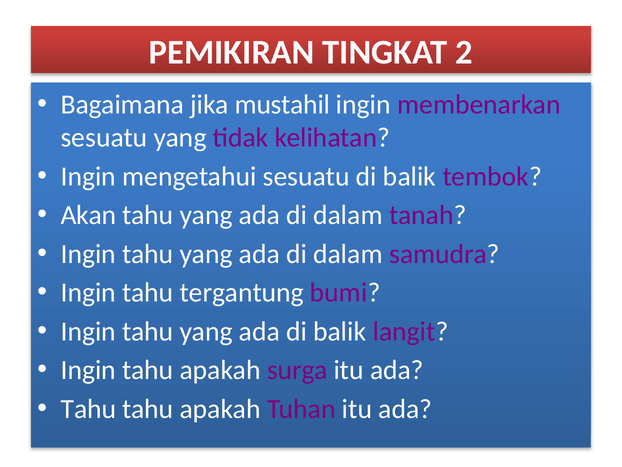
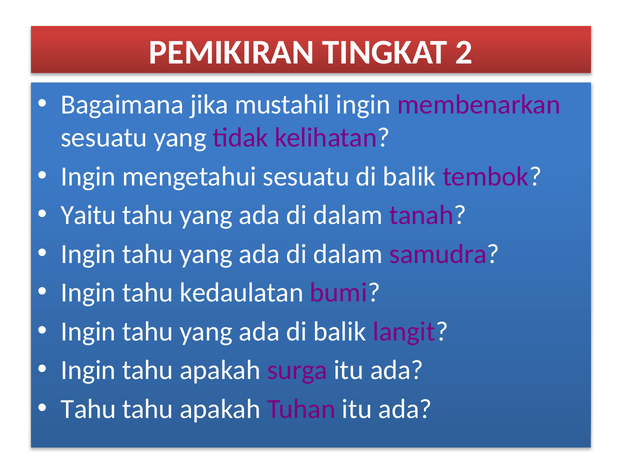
Akan: Akan -> Yaitu
tergantung: tergantung -> kedaulatan
